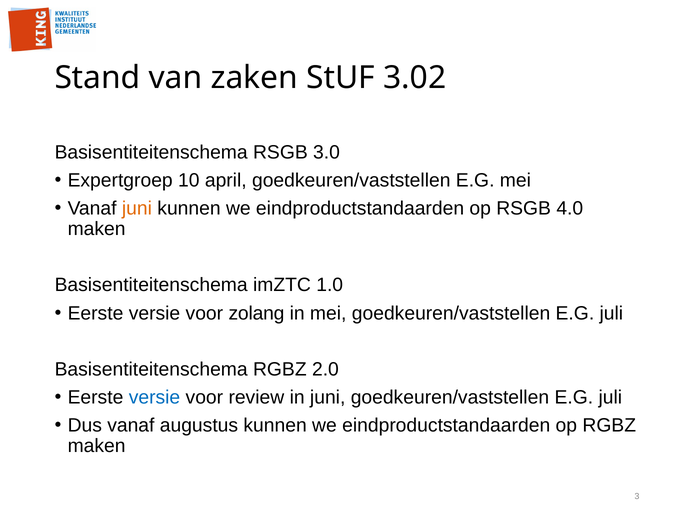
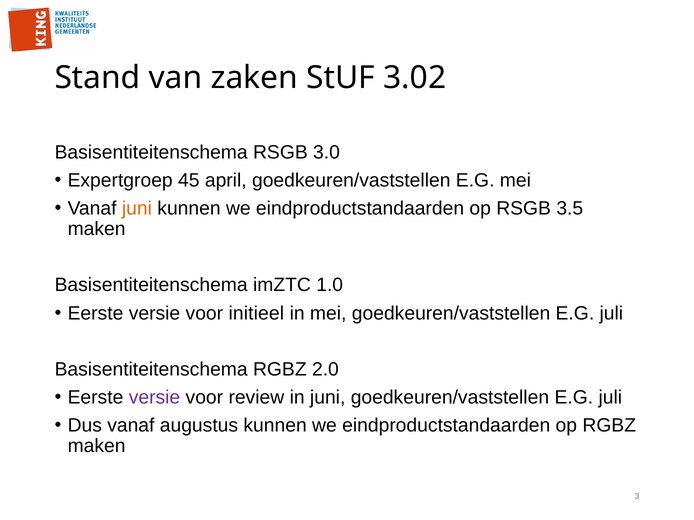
10: 10 -> 45
4.0: 4.0 -> 3.5
zolang: zolang -> initieel
versie at (154, 398) colour: blue -> purple
